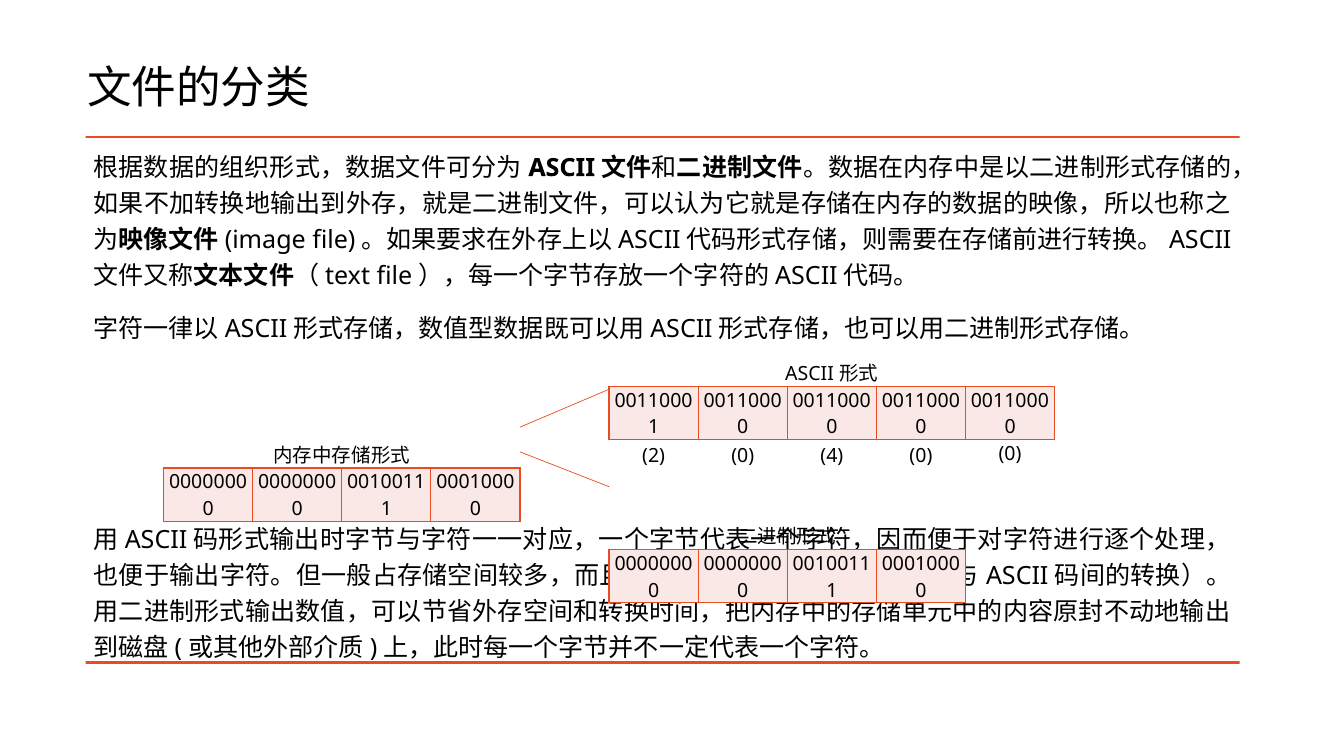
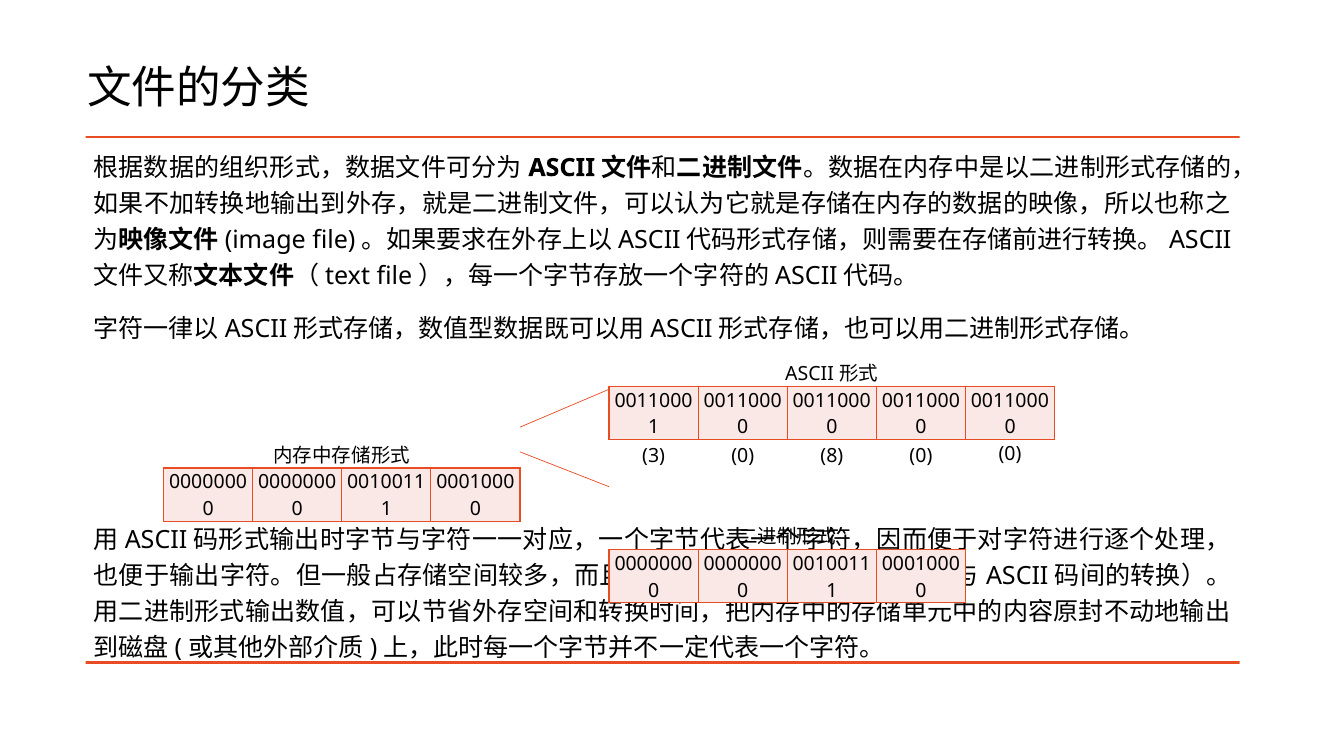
2: 2 -> 3
4: 4 -> 8
